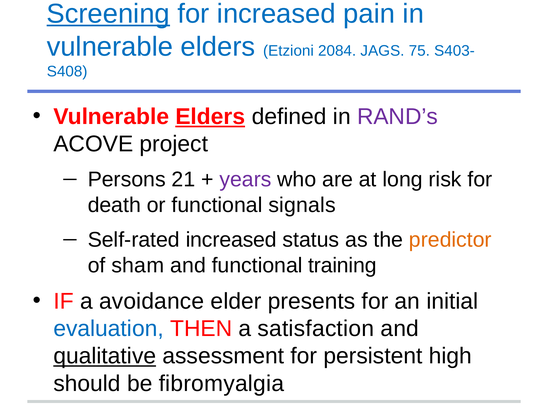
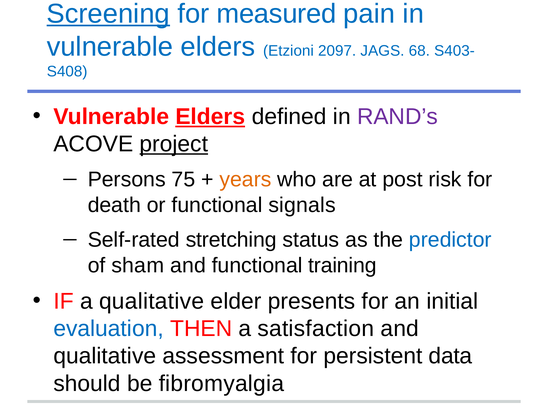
for increased: increased -> measured
2084: 2084 -> 2097
75: 75 -> 68
project underline: none -> present
21: 21 -> 75
years colour: purple -> orange
long: long -> post
Self-rated increased: increased -> stretching
predictor colour: orange -> blue
a avoidance: avoidance -> qualitative
qualitative at (105, 356) underline: present -> none
high: high -> data
